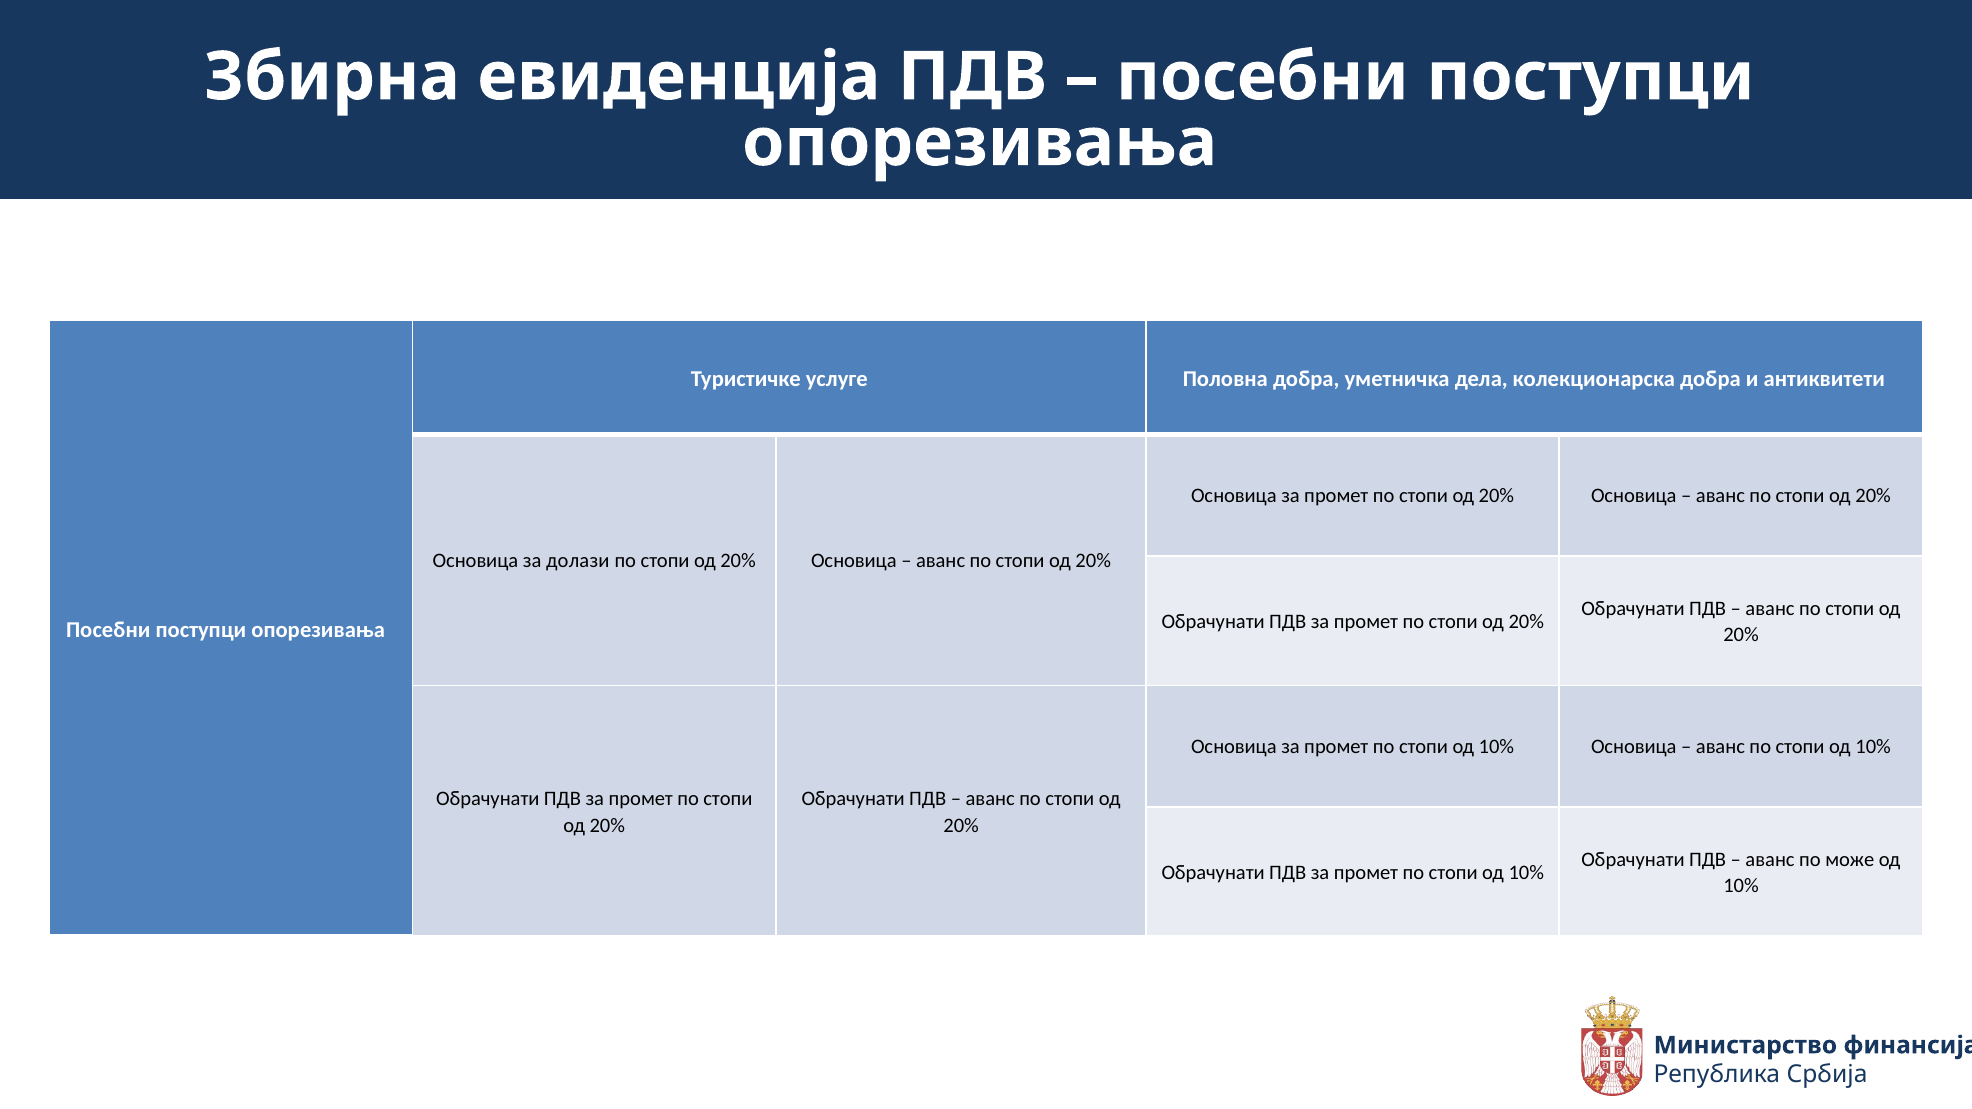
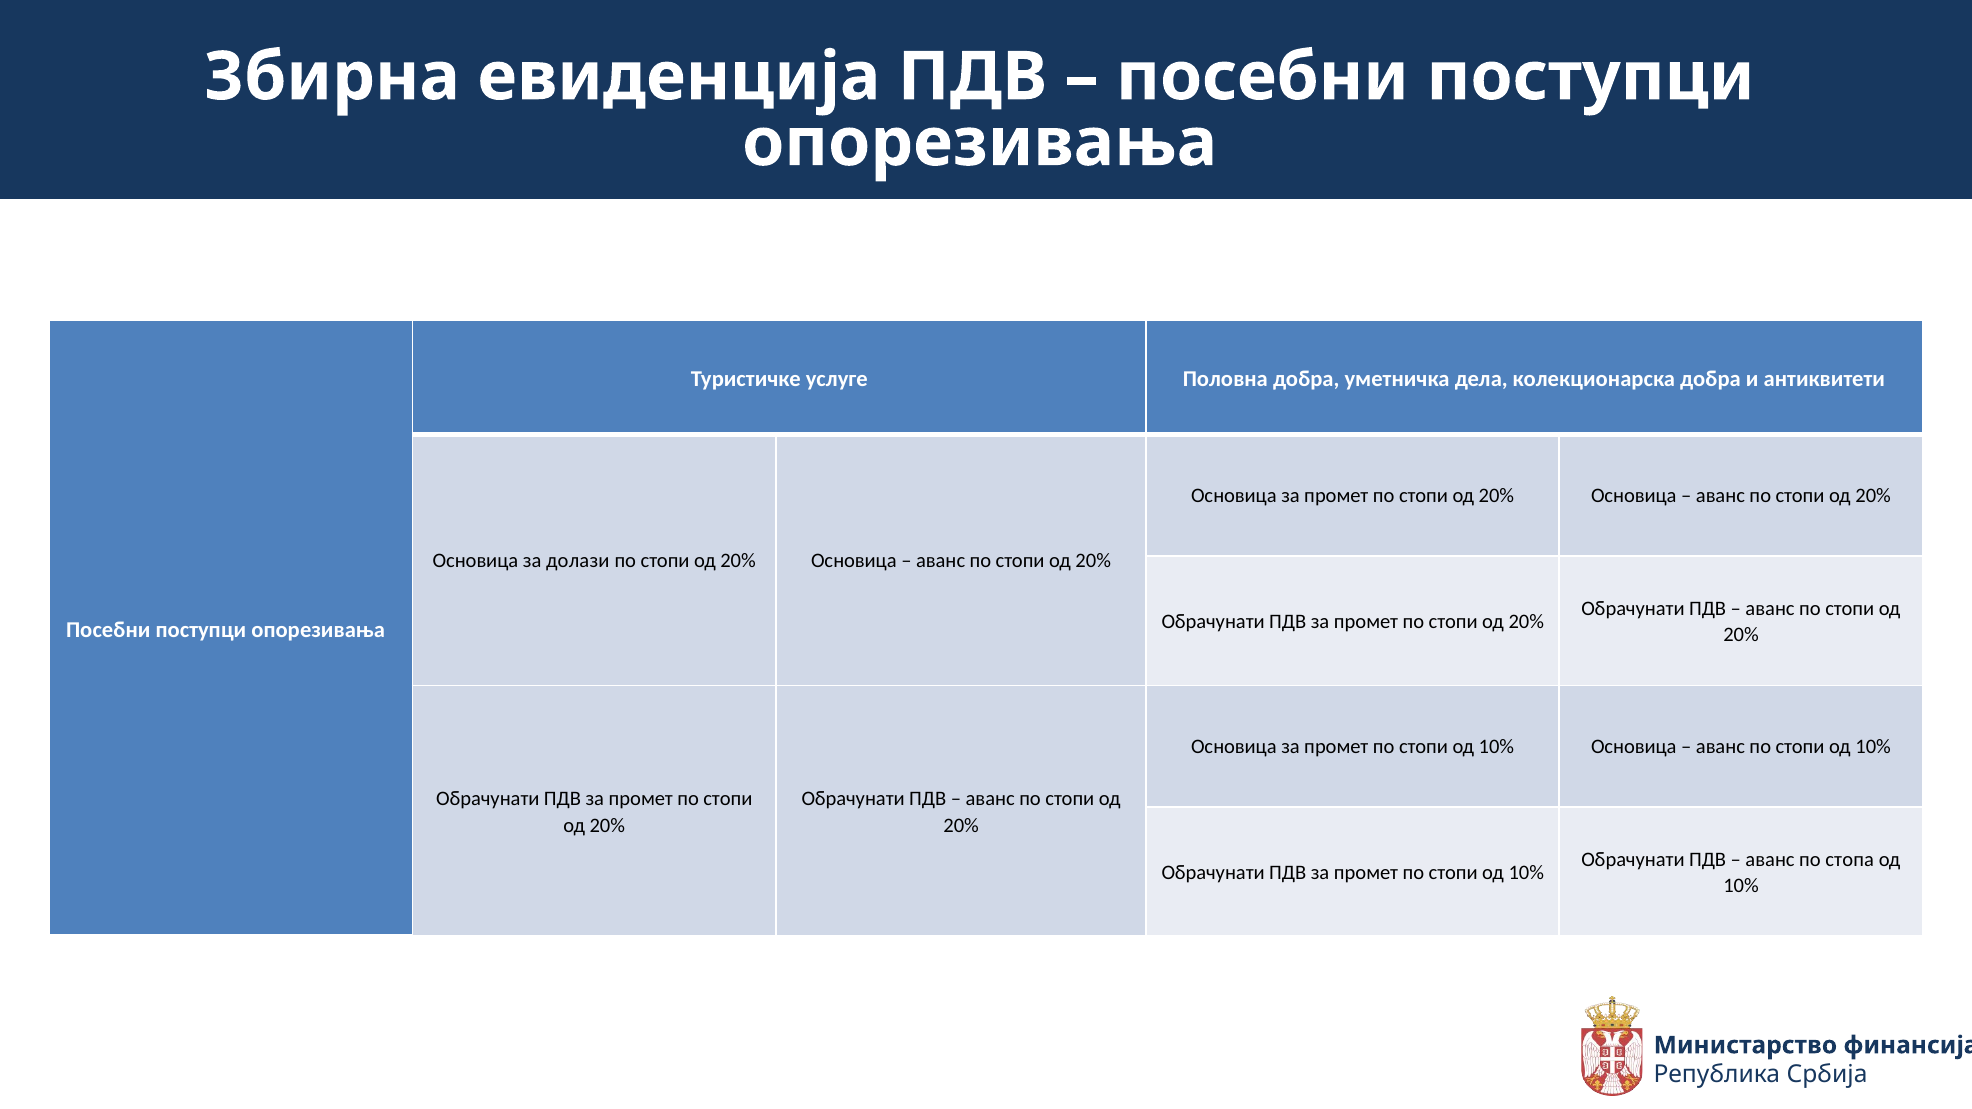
може: може -> стопа
